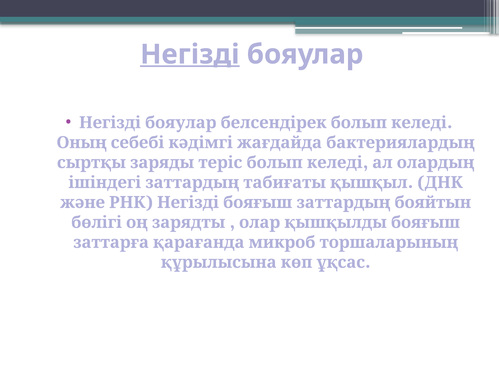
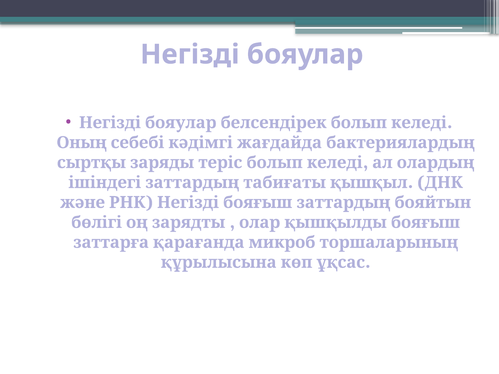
Негізді at (190, 54) underline: present -> none
